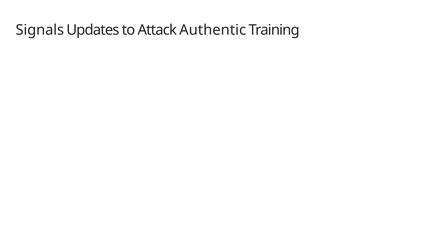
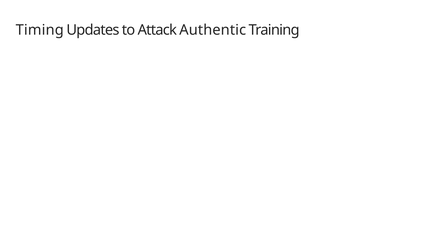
Signals: Signals -> Timing
